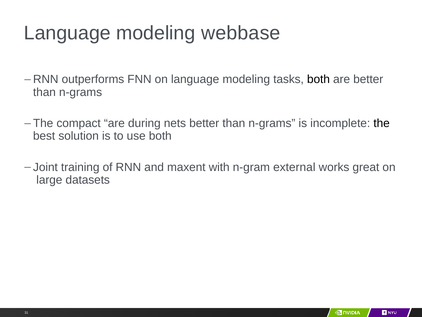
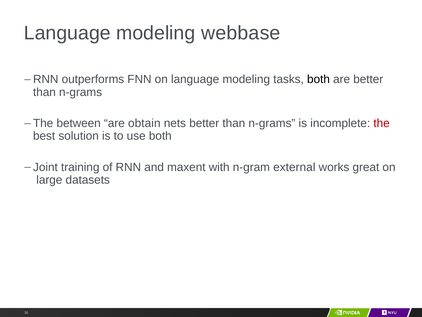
compact: compact -> between
during: during -> obtain
the at (382, 123) colour: black -> red
